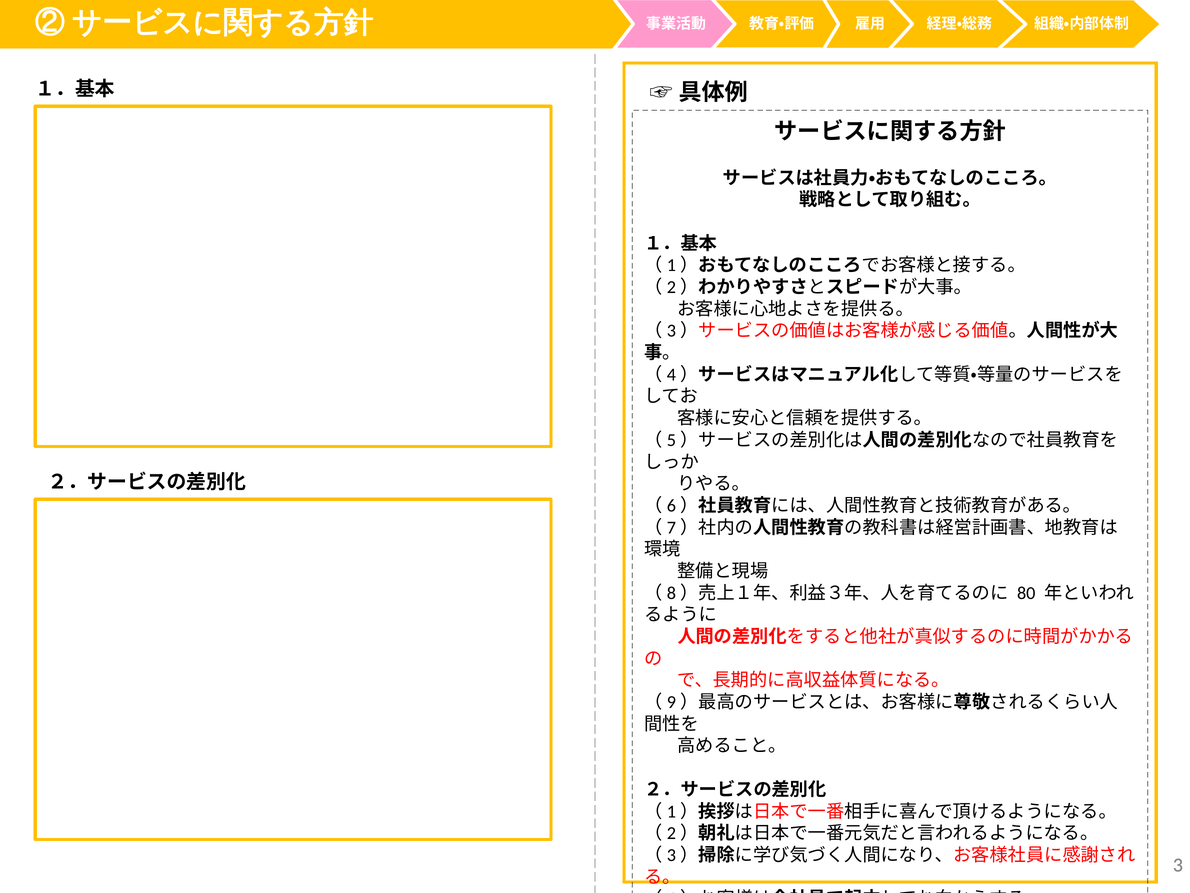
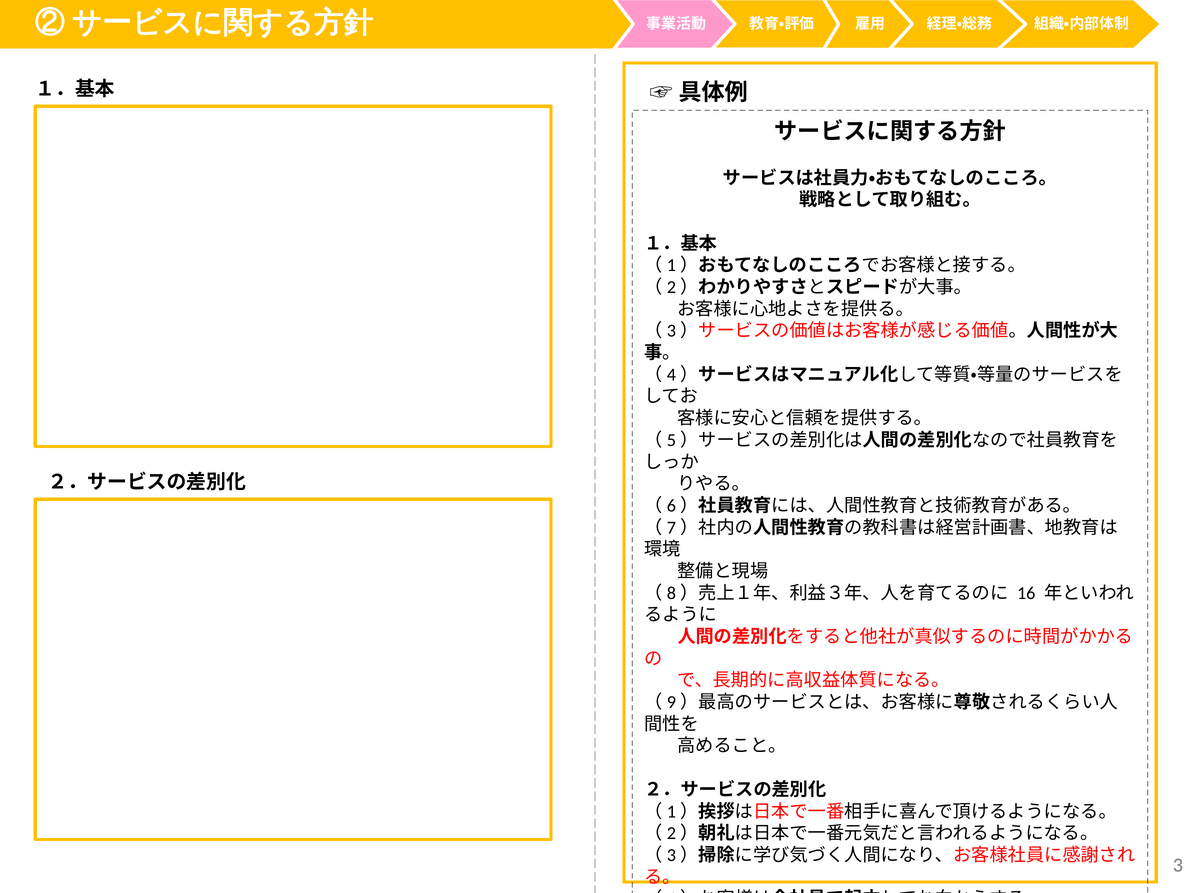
80: 80 -> 16
